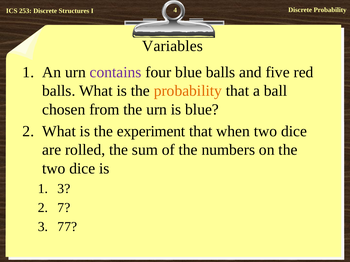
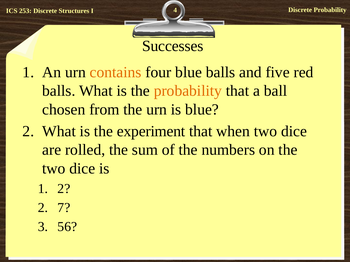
Variables: Variables -> Successes
contains colour: purple -> orange
3 at (64, 189): 3 -> 2
77: 77 -> 56
